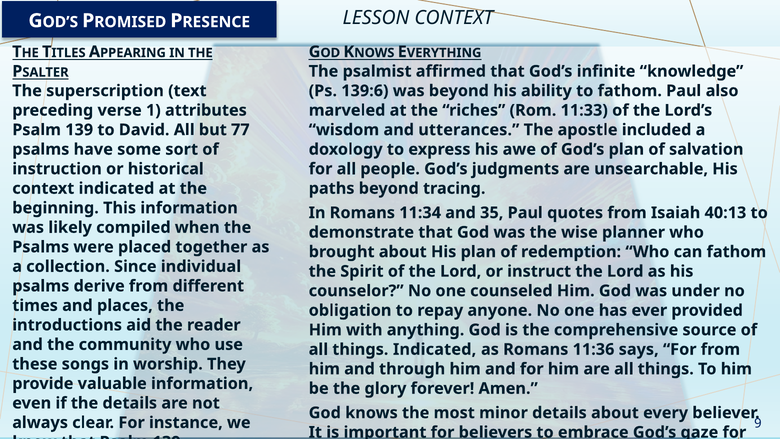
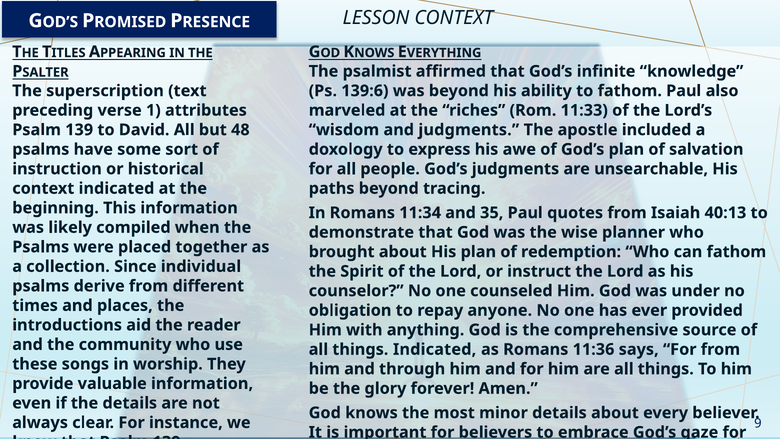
77: 77 -> 48
and utterances: utterances -> judgments
